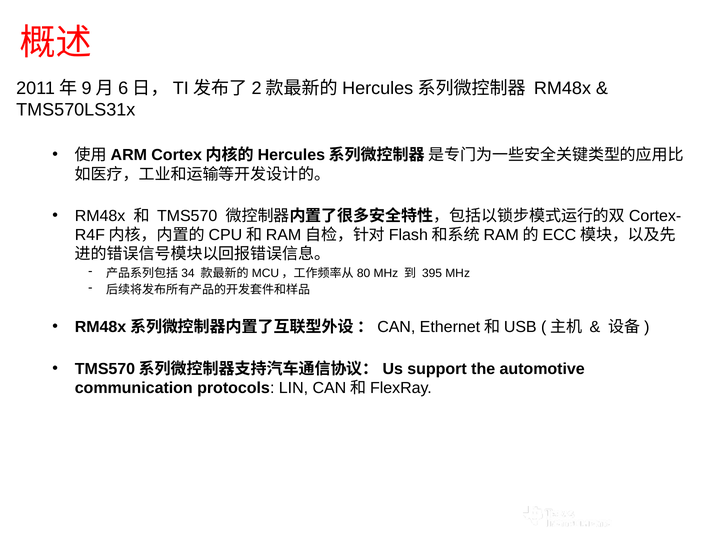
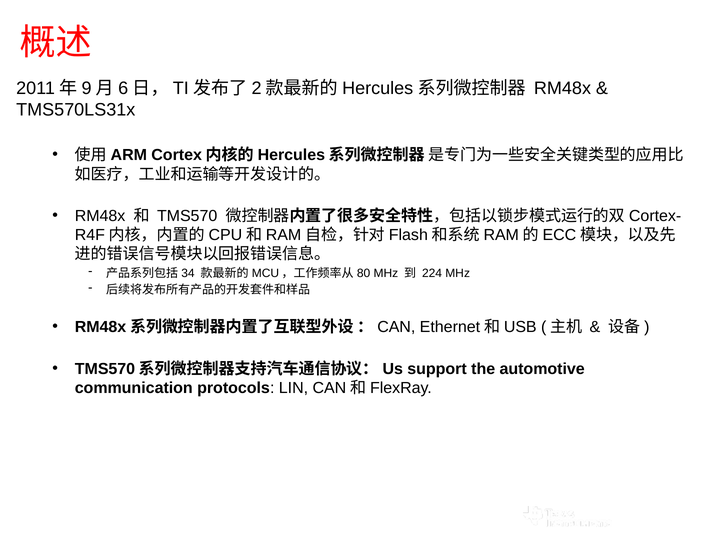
395: 395 -> 224
